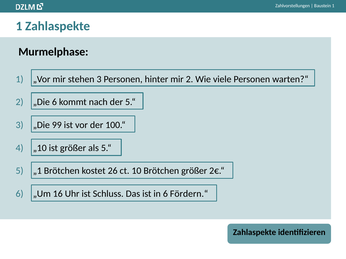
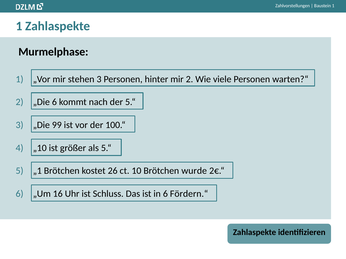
Brötchen größer: größer -> wurde
